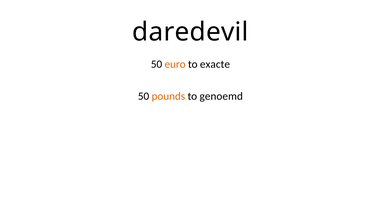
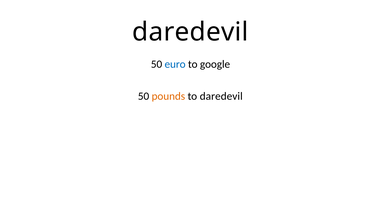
euro colour: orange -> blue
exacte: exacte -> google
to genoemd: genoemd -> daredevil
